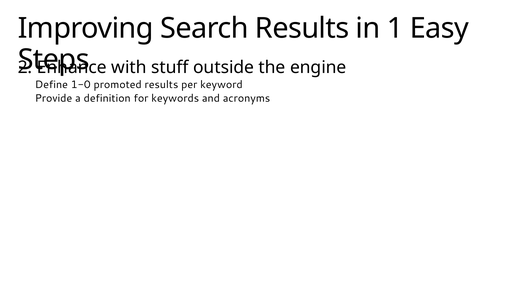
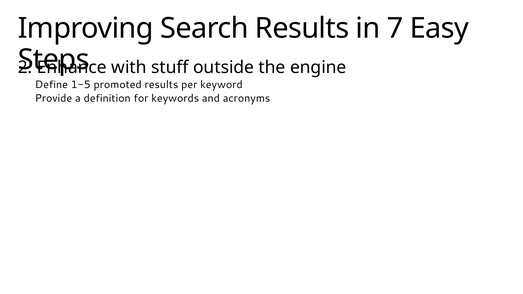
1: 1 -> 7
1-0: 1-0 -> 1-5
